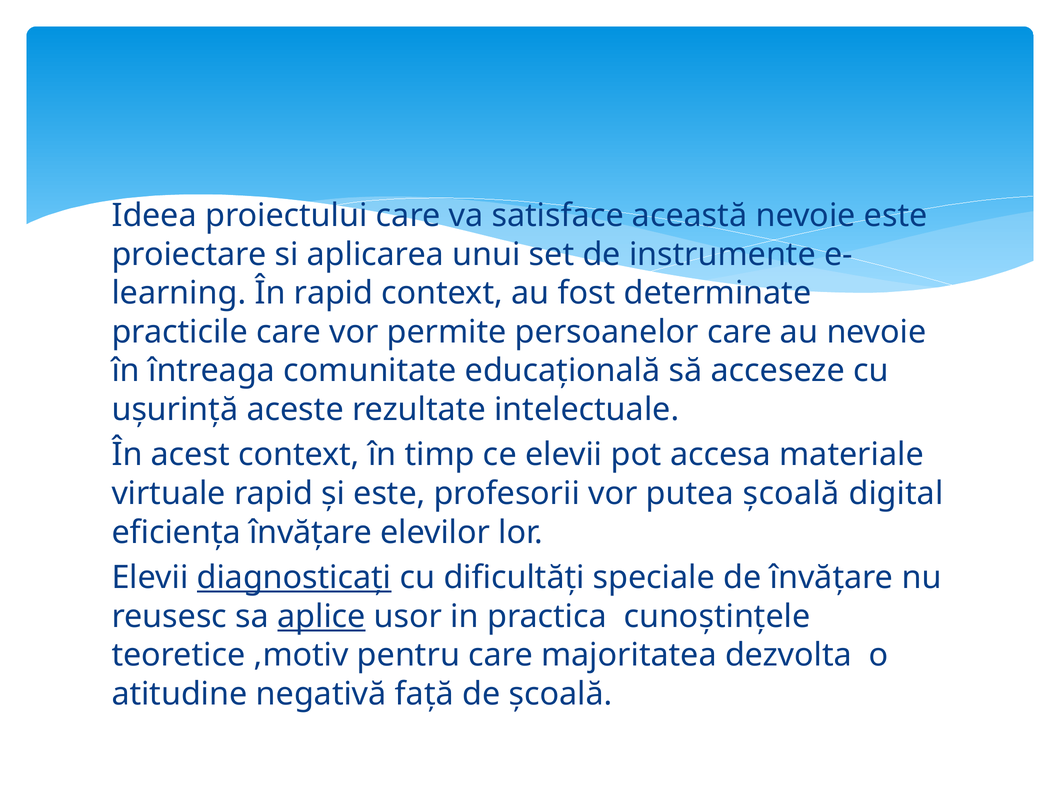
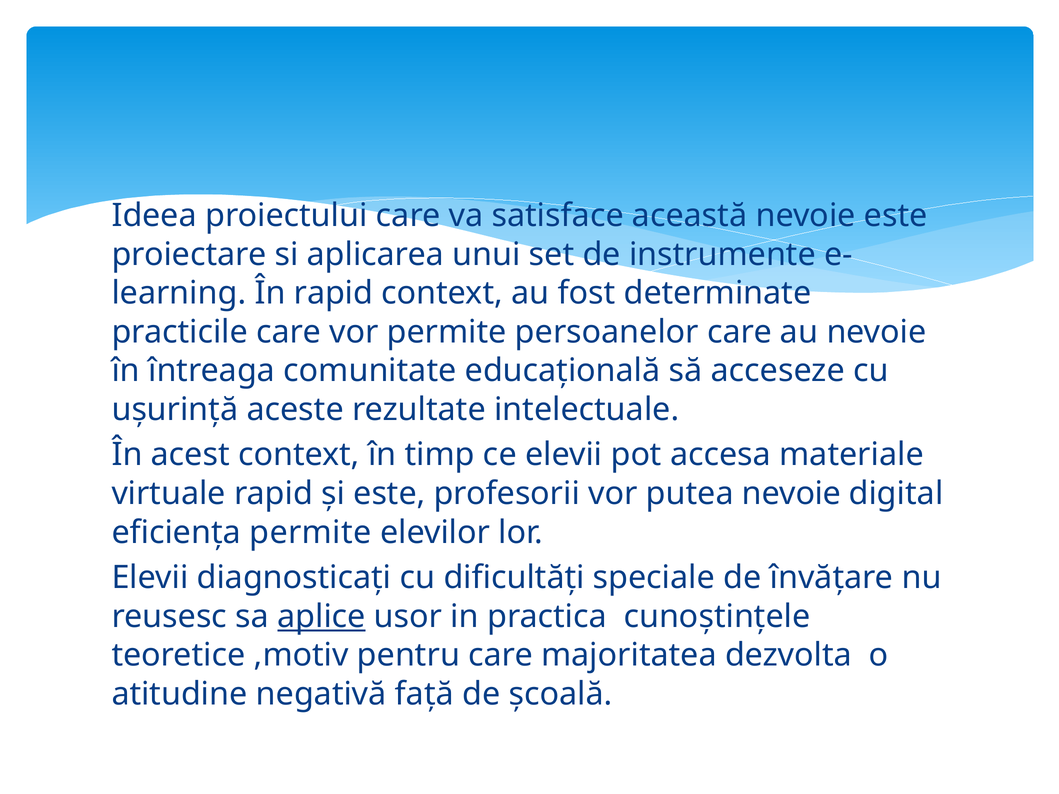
putea școală: școală -> nevoie
eficiența învățare: învățare -> permite
diagnosticați underline: present -> none
